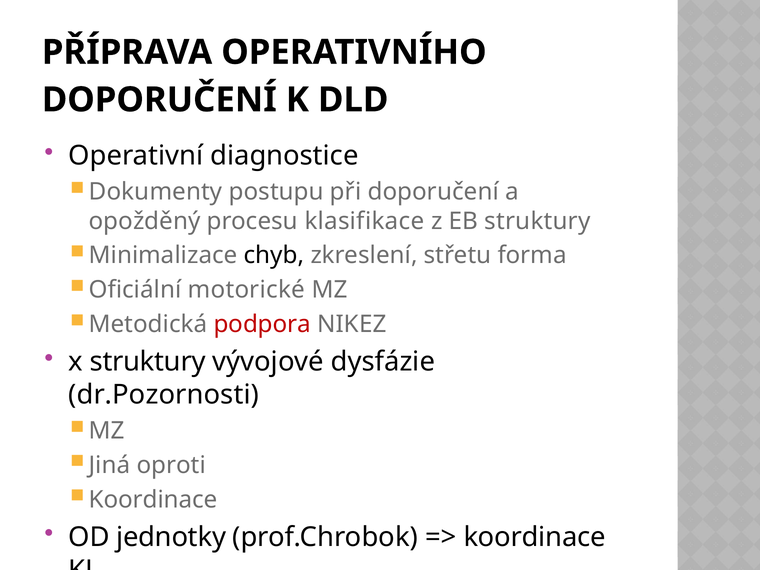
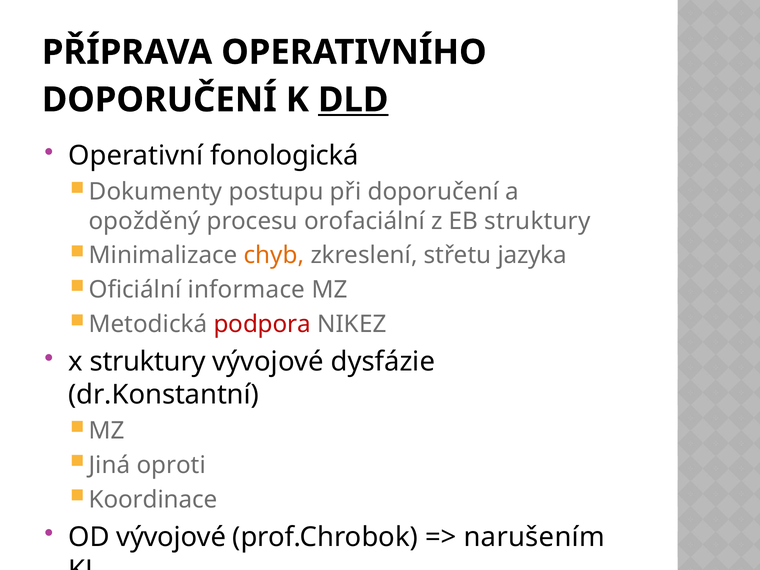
DLD underline: none -> present
diagnostice: diagnostice -> fonologická
klasifikace: klasifikace -> orofaciální
chyb colour: black -> orange
forma: forma -> jazyka
motorické: motorické -> informace
dr.Pozornosti: dr.Pozornosti -> dr.Konstantní
OD jednotky: jednotky -> vývojové
koordinace at (535, 537): koordinace -> narušením
